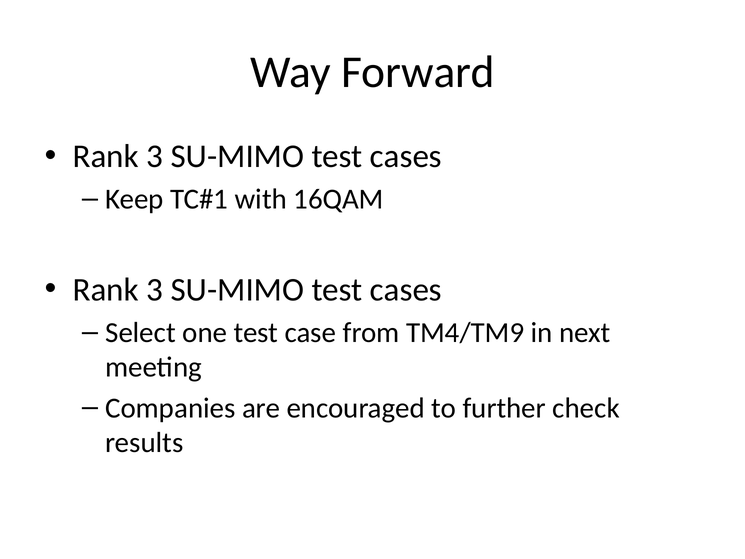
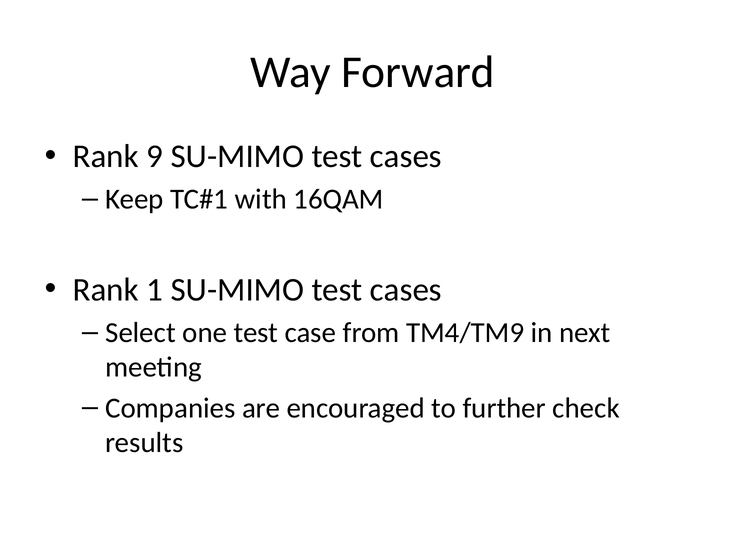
3 at (155, 156): 3 -> 9
3 at (155, 290): 3 -> 1
